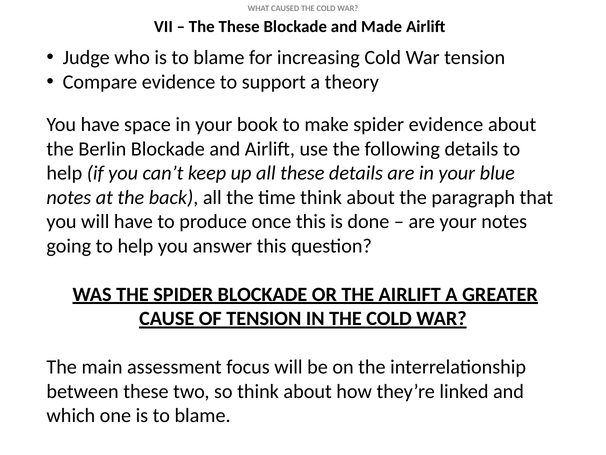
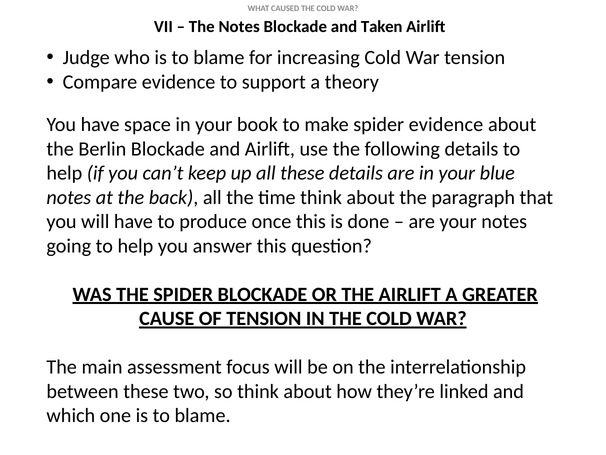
The These: These -> Notes
Made: Made -> Taken
